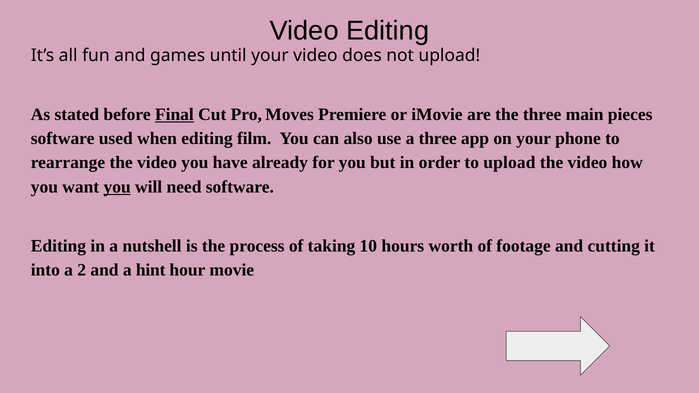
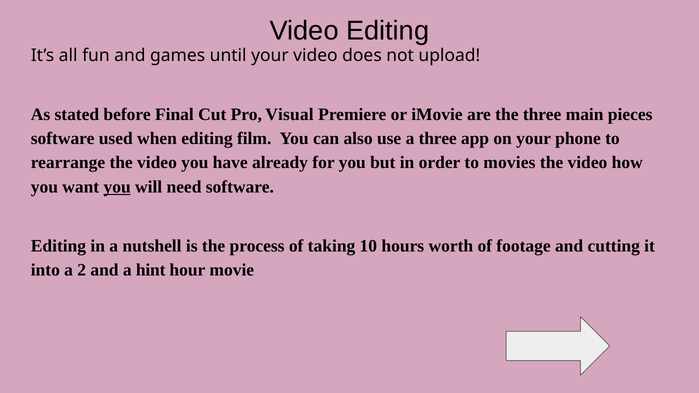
Final underline: present -> none
Moves: Moves -> Visual
to upload: upload -> movies
